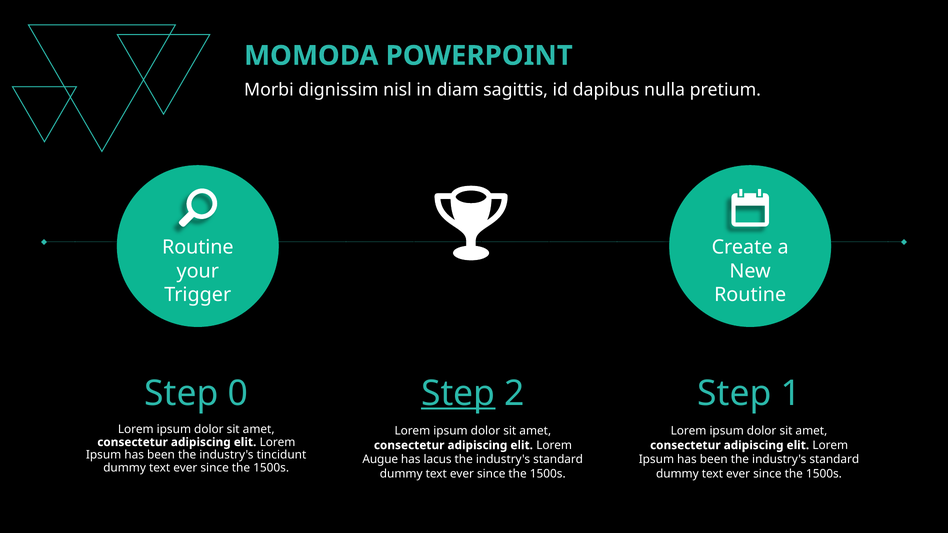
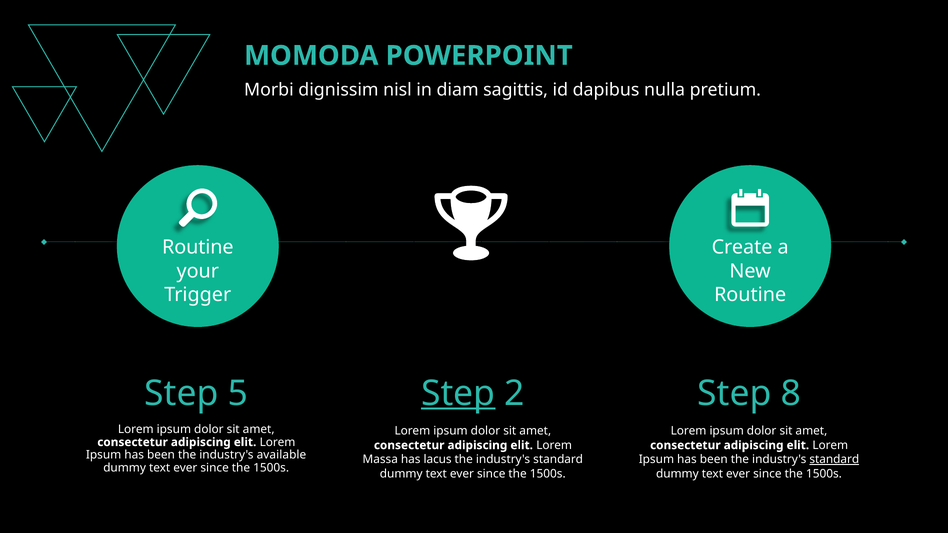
0: 0 -> 5
1: 1 -> 8
tincidunt: tincidunt -> available
Augue: Augue -> Massa
standard at (834, 460) underline: none -> present
